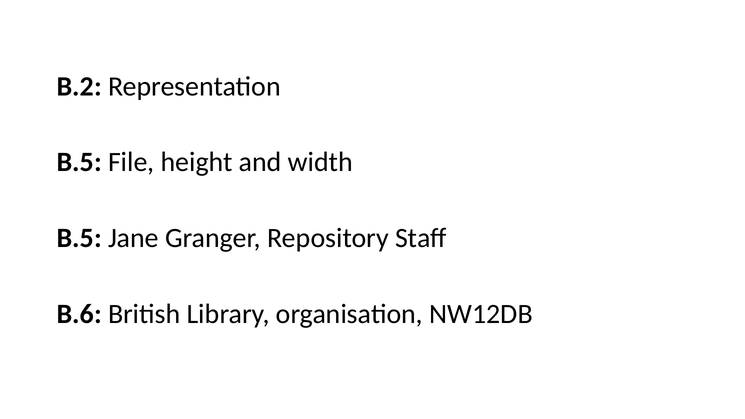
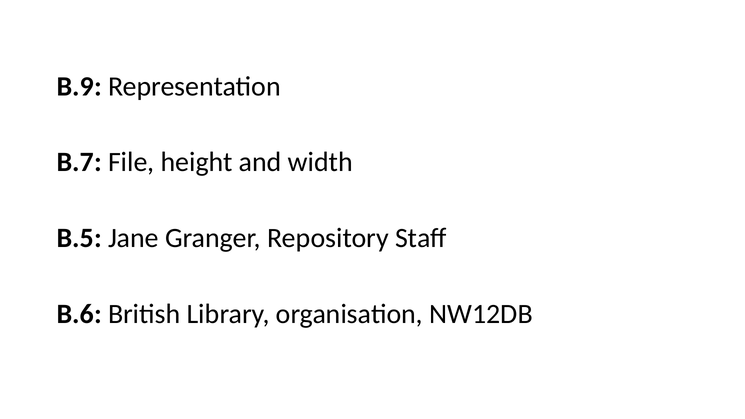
B.2: B.2 -> B.9
B.5 at (79, 162): B.5 -> B.7
